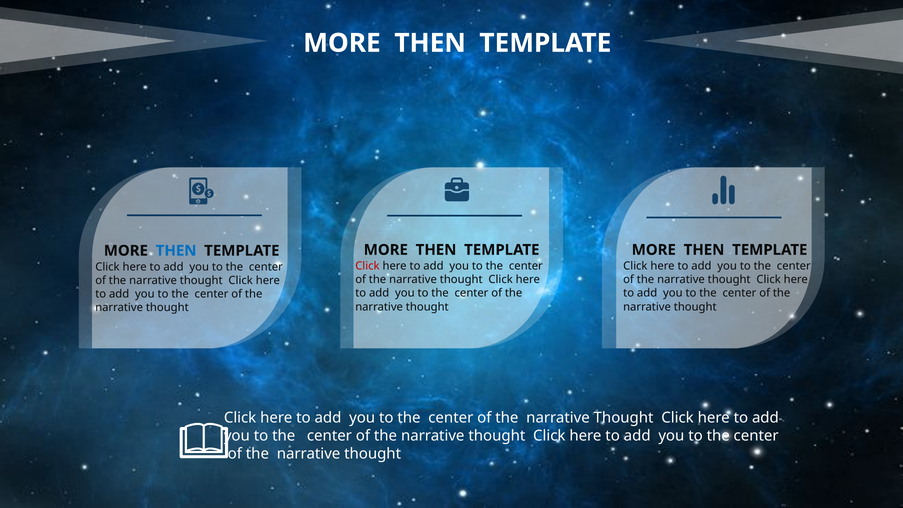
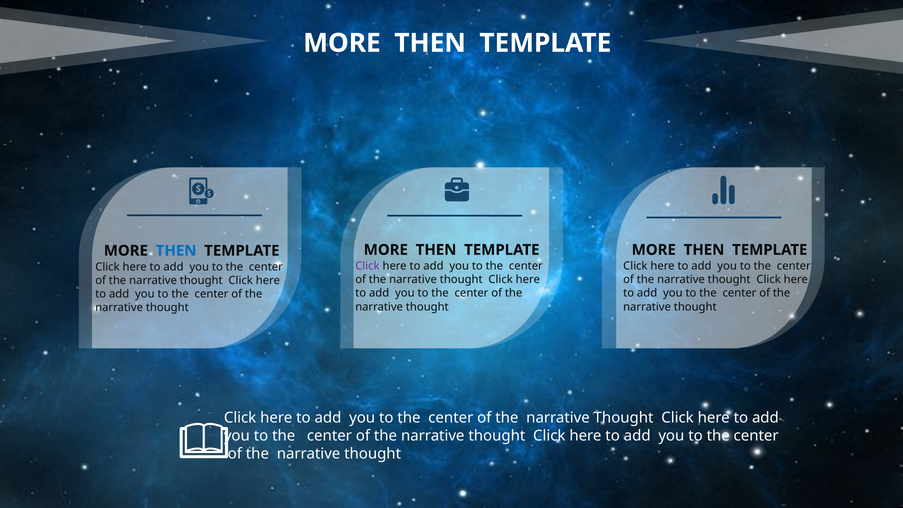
Click at (367, 266) colour: red -> purple
